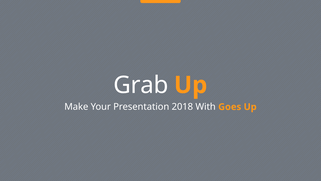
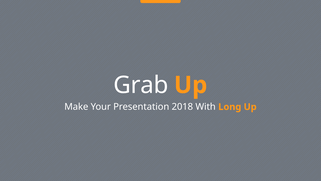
Goes: Goes -> Long
